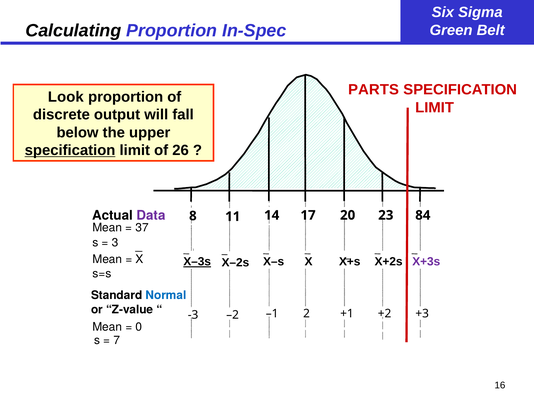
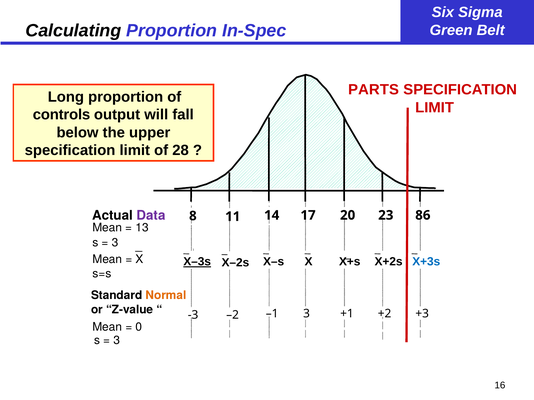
Look: Look -> Long
discrete: discrete -> controls
specification at (70, 151) underline: present -> none
26: 26 -> 28
84: 84 -> 86
37: 37 -> 13
X+3s colour: purple -> blue
Normal colour: blue -> orange
-3 2: 2 -> 3
7 at (117, 341): 7 -> 3
